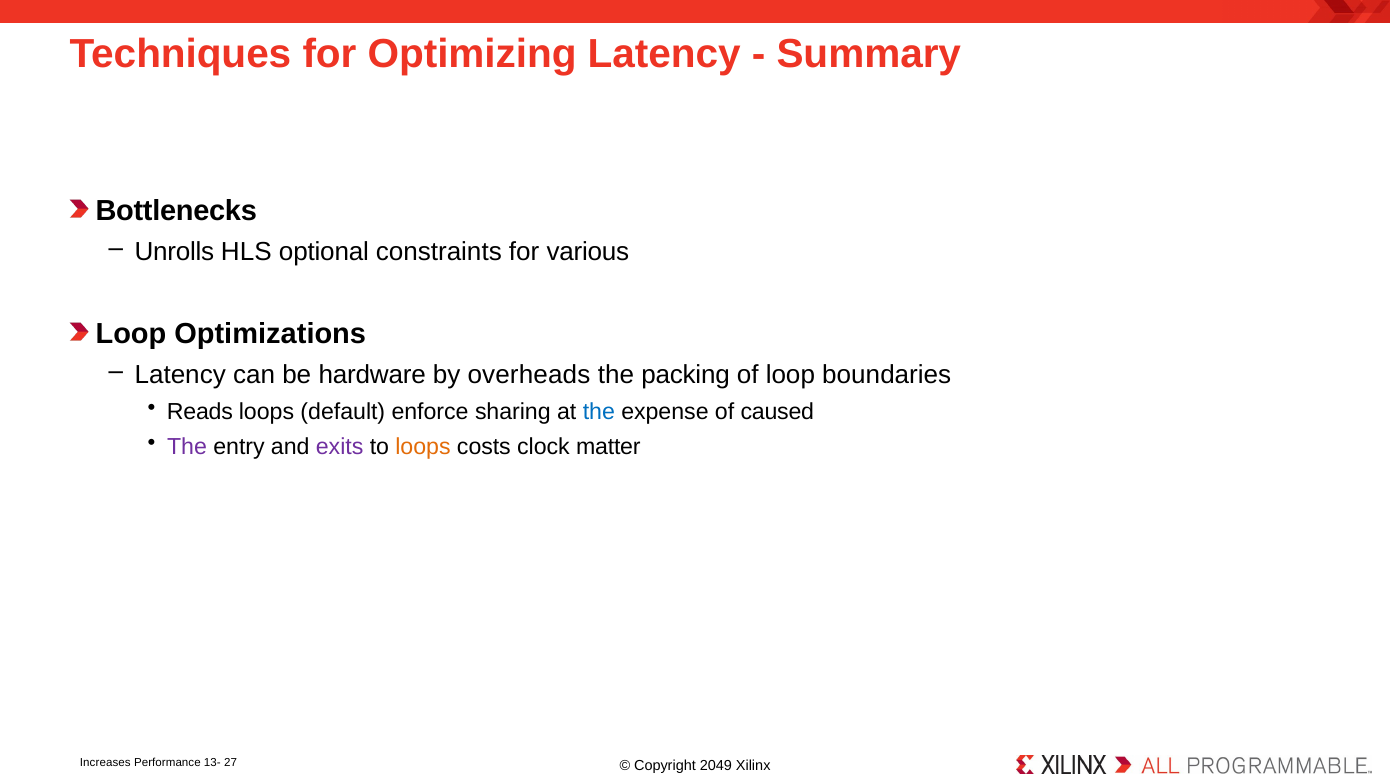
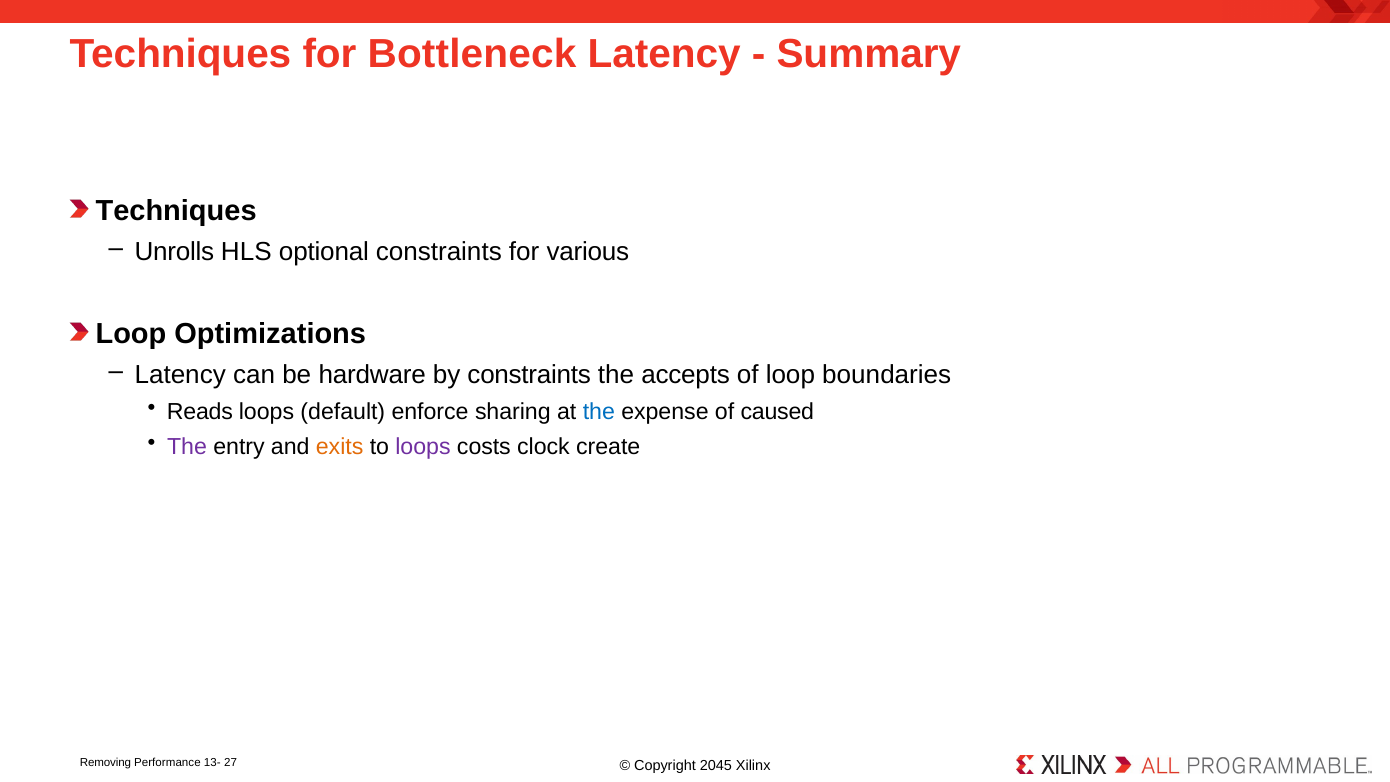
Optimizing: Optimizing -> Bottleneck
Bottlenecks at (176, 211): Bottlenecks -> Techniques
by overheads: overheads -> constraints
packing: packing -> accepts
exits colour: purple -> orange
loops at (423, 447) colour: orange -> purple
matter: matter -> create
Increases: Increases -> Removing
2049: 2049 -> 2045
